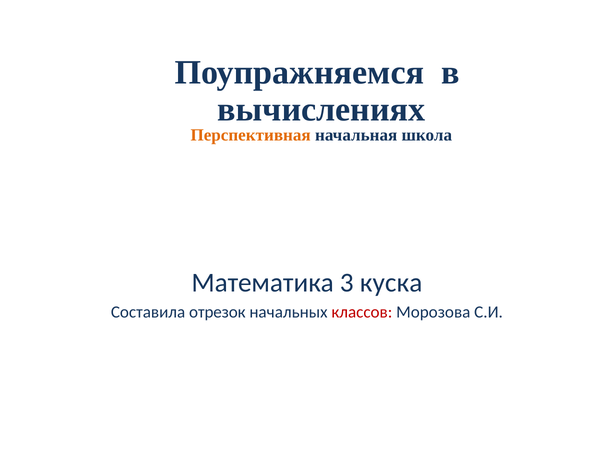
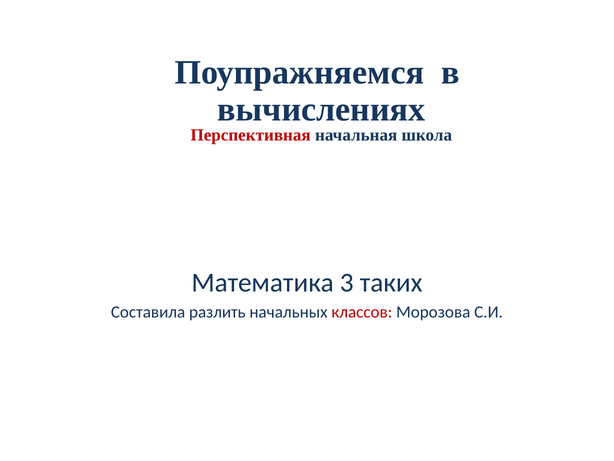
Перспективная colour: orange -> red
куска: куска -> таких
отрезок: отрезок -> разлить
